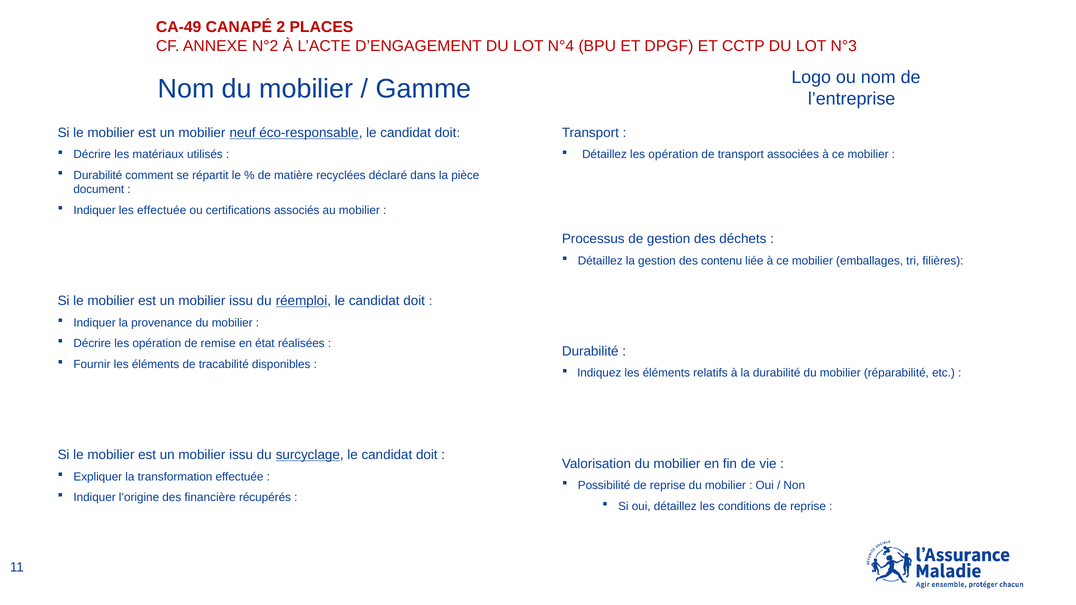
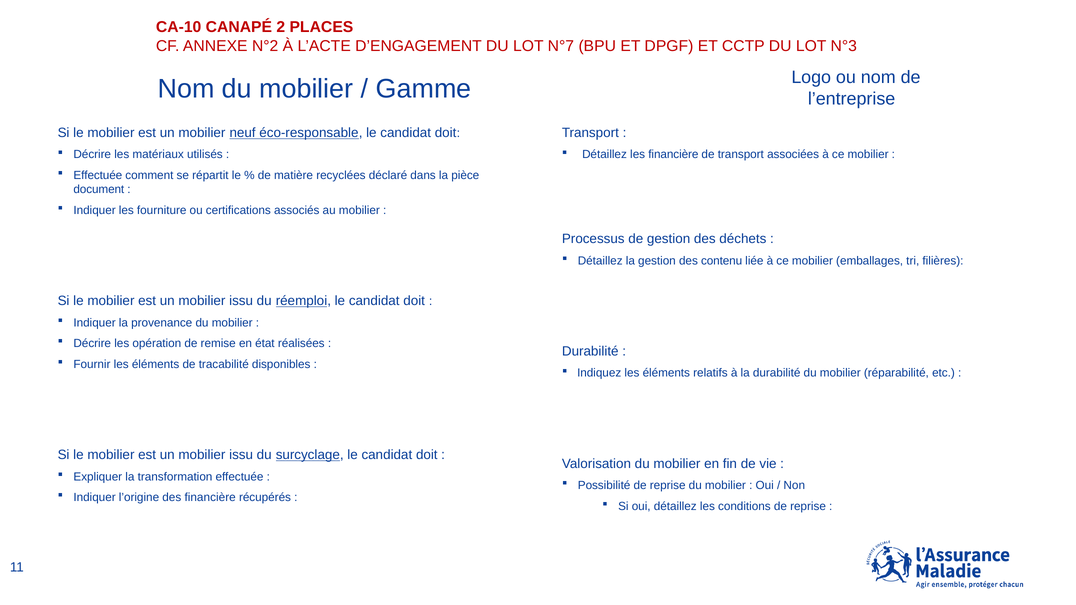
CA-49: CA-49 -> CA-10
N°4: N°4 -> N°7
Détaillez les opération: opération -> financière
Durabilité at (98, 176): Durabilité -> Effectuée
les effectuée: effectuée -> fourniture
